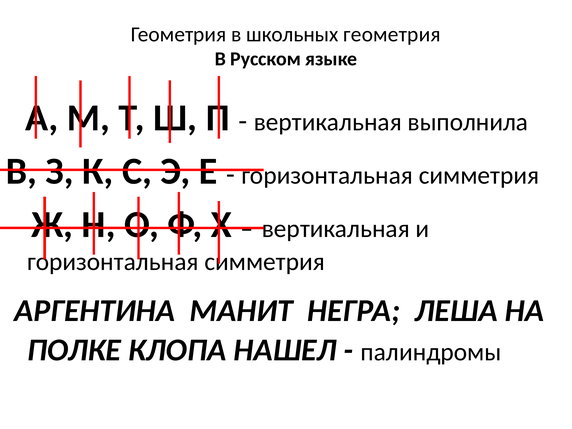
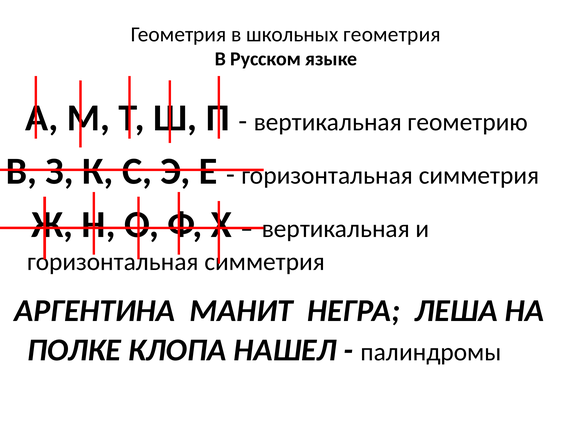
выполнила: выполнила -> геометрию
